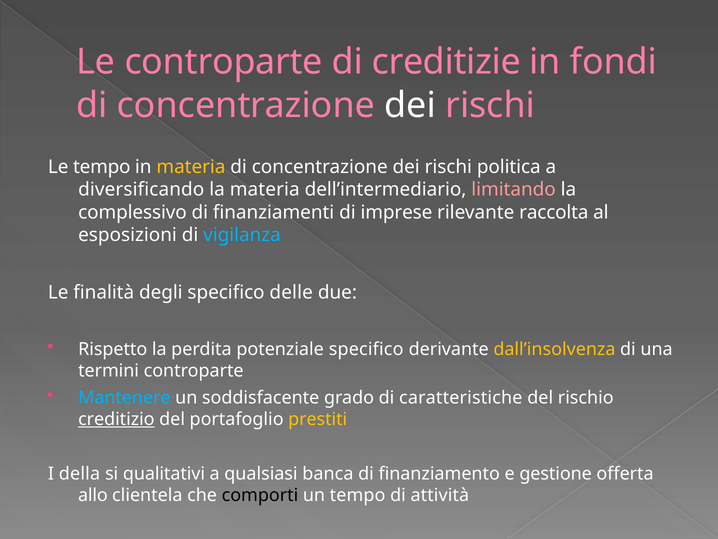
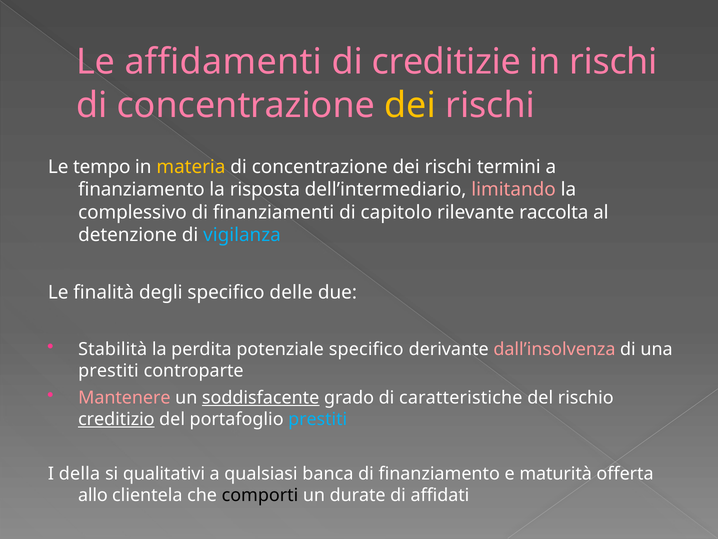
Le controparte: controparte -> affidamenti
in fondi: fondi -> rischi
dei at (410, 105) colour: white -> yellow
politica: politica -> termini
diversificando at (141, 189): diversificando -> finanziamento
la materia: materia -> risposta
imprese: imprese -> capitolo
esposizioni: esposizioni -> detenzione
Rispetto: Rispetto -> Stabilità
dall’insolvenza colour: yellow -> pink
termini at (109, 370): termini -> prestiti
Mantenere colour: light blue -> pink
soddisfacente underline: none -> present
prestiti at (318, 419) colour: yellow -> light blue
gestione: gestione -> maturità
un tempo: tempo -> durate
attività: attività -> affidati
